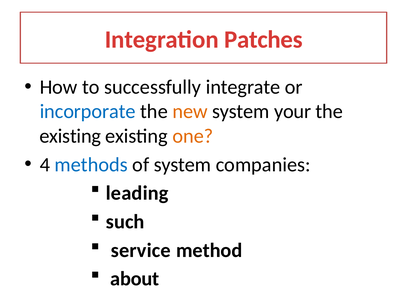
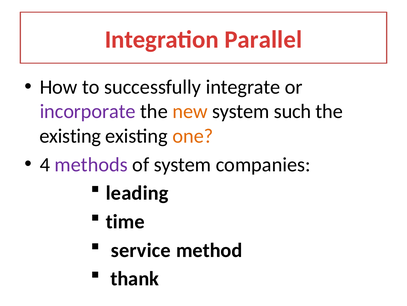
Patches: Patches -> Parallel
incorporate colour: blue -> purple
your: your -> such
methods colour: blue -> purple
such: such -> time
about: about -> thank
